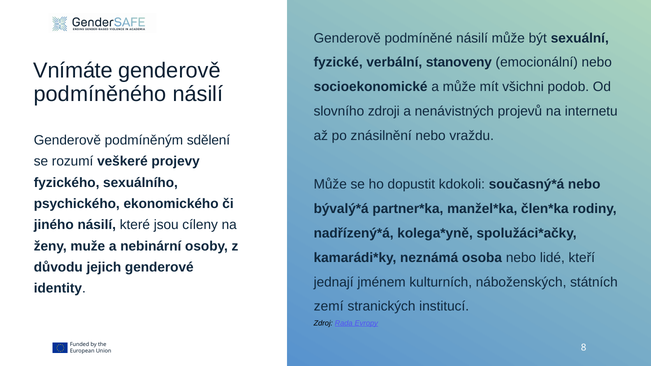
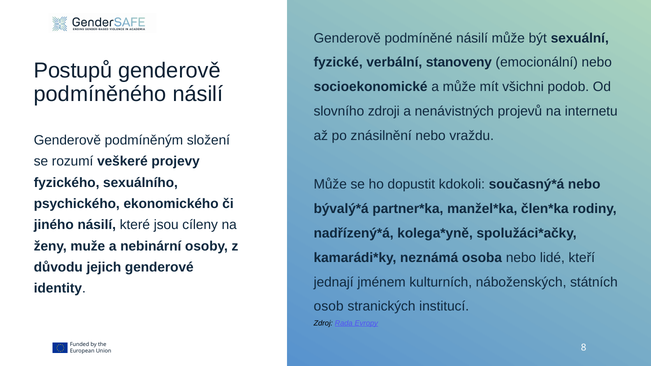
Vnímáte: Vnímáte -> Postupů
sdělení: sdělení -> složení
zemí: zemí -> osob
